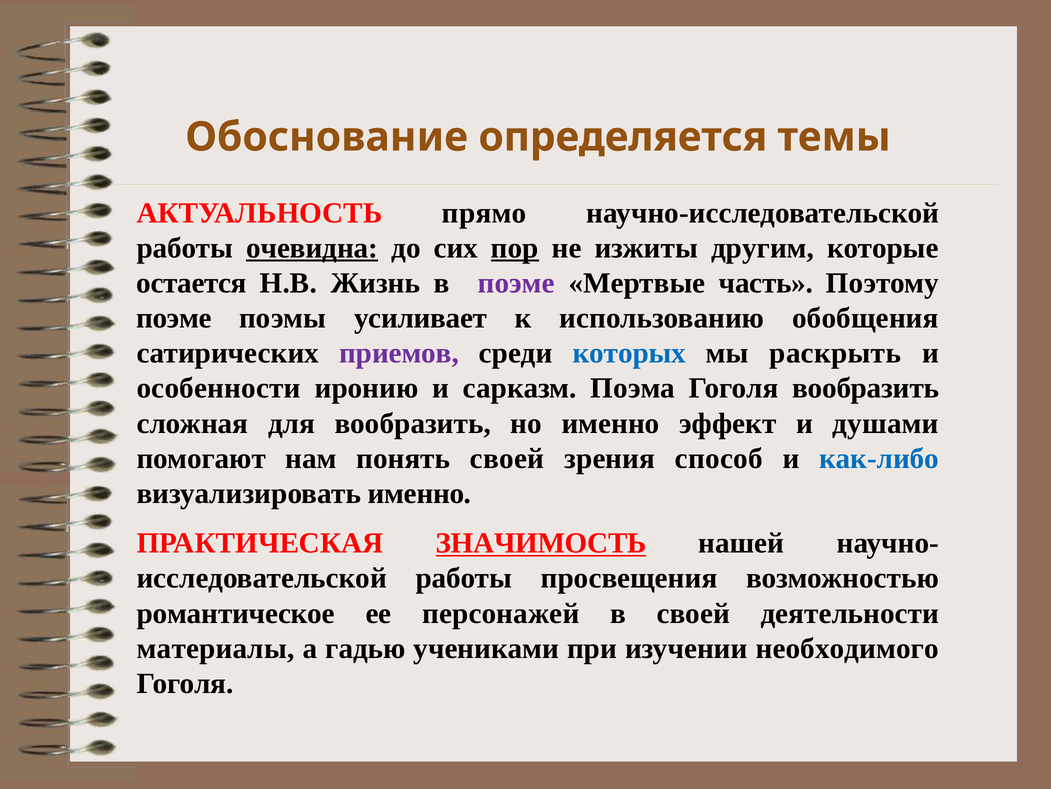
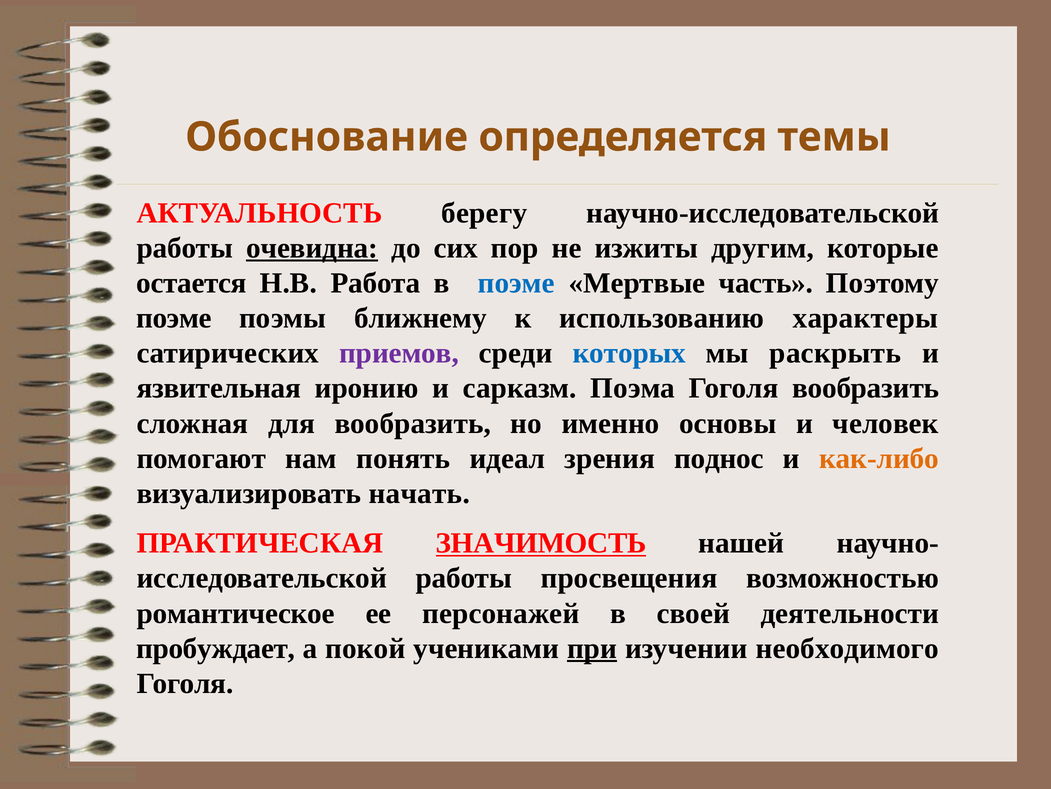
прямо: прямо -> берегу
пор underline: present -> none
Жизнь: Жизнь -> Работа
поэме at (516, 283) colour: purple -> blue
усиливает: усиливает -> ближнему
обобщения: обобщения -> характеры
особенности: особенности -> язвительная
эффект: эффект -> основы
душами: душами -> человек
понять своей: своей -> идеал
способ: способ -> поднос
как-либо colour: blue -> orange
визуализировать именно: именно -> начать
материалы: материалы -> пробуждает
гадью: гадью -> покой
при underline: none -> present
